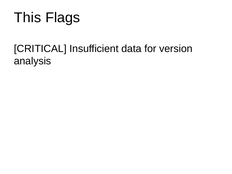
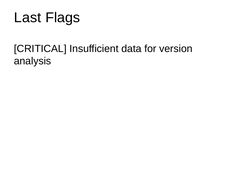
This: This -> Last
